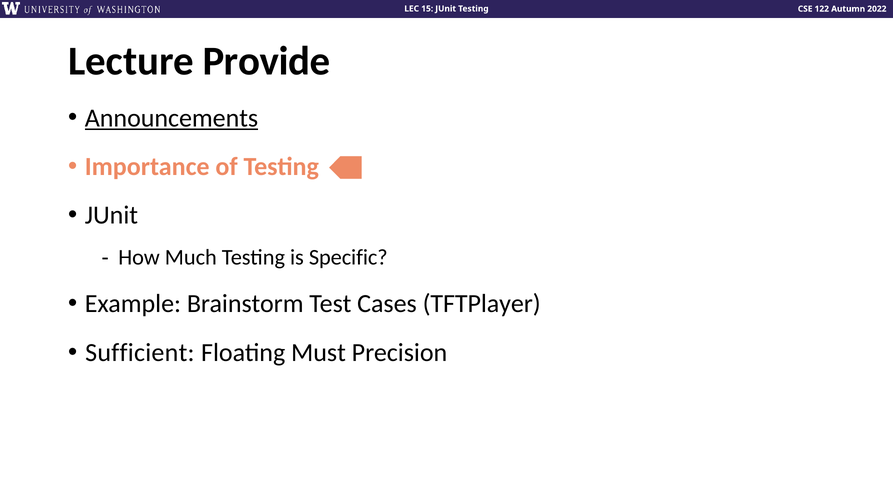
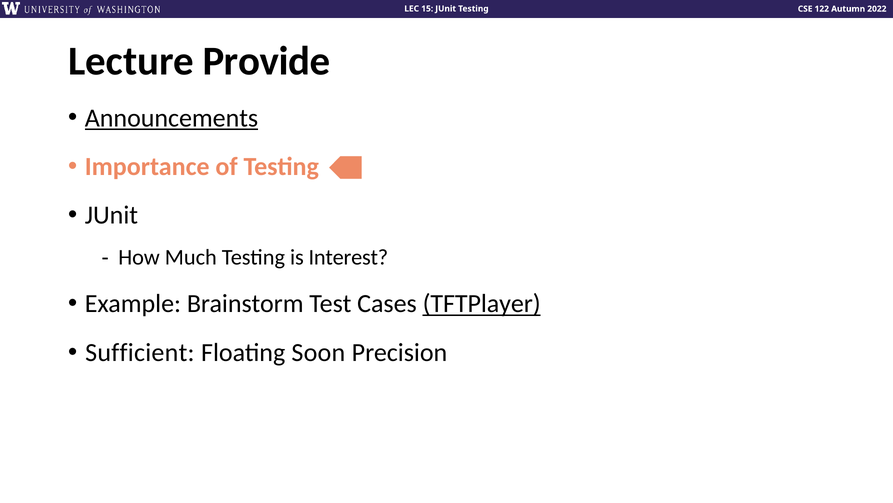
Specific: Specific -> Interest
TFTPlayer underline: none -> present
Must: Must -> Soon
